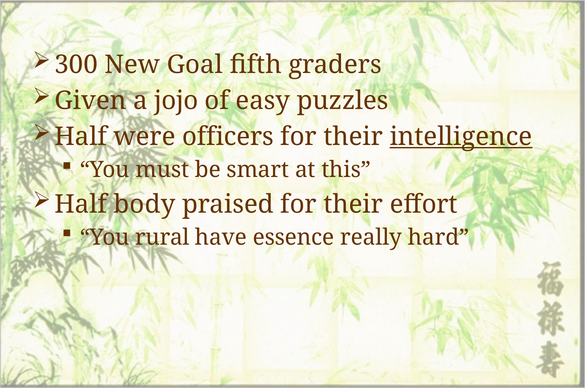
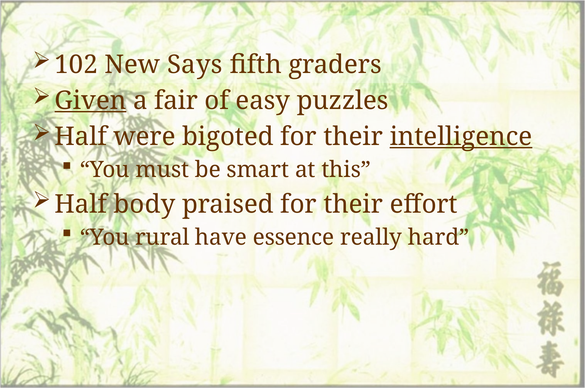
300: 300 -> 102
Goal: Goal -> Says
Given underline: none -> present
jojo: jojo -> fair
officers: officers -> bigoted
